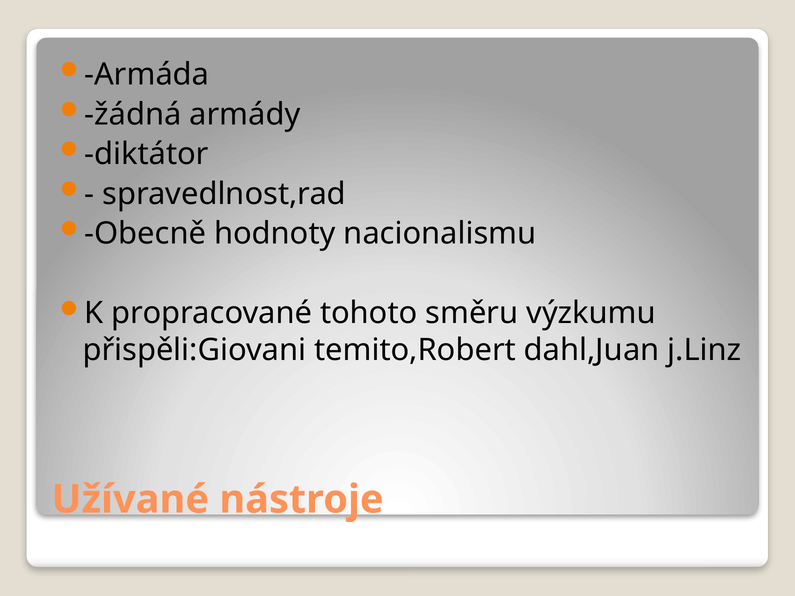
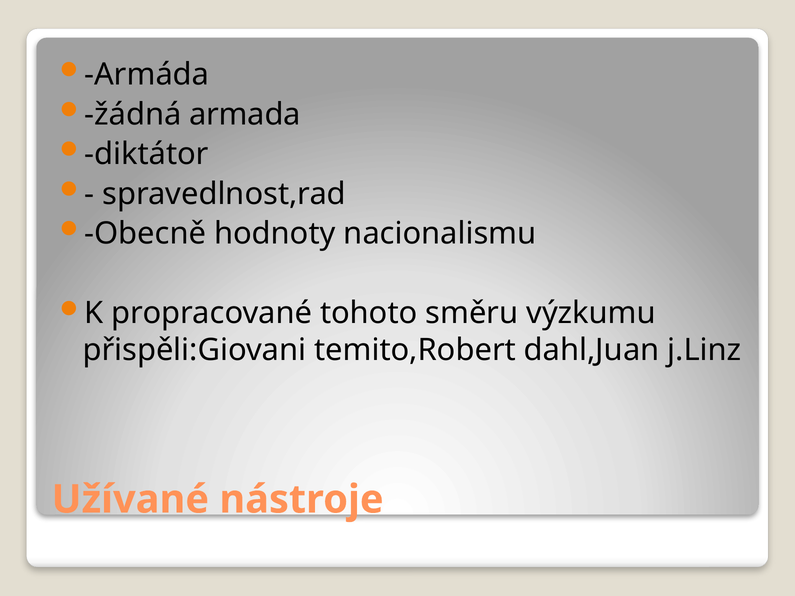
armády: armády -> armada
